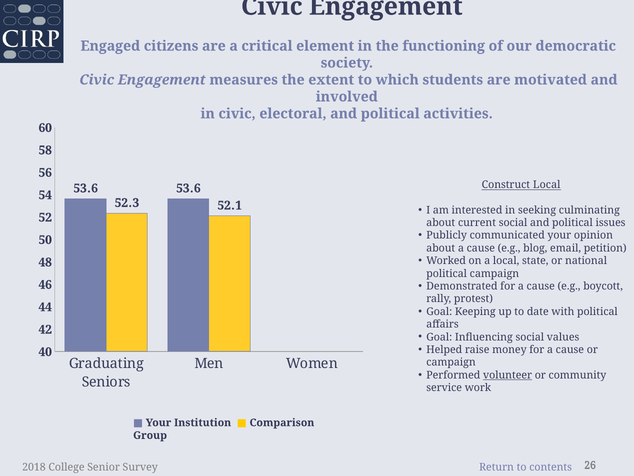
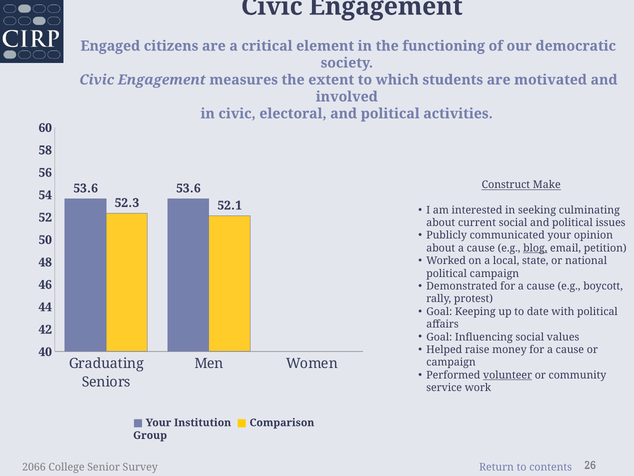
Construct Local: Local -> Make
blog underline: none -> present
2018: 2018 -> 2066
